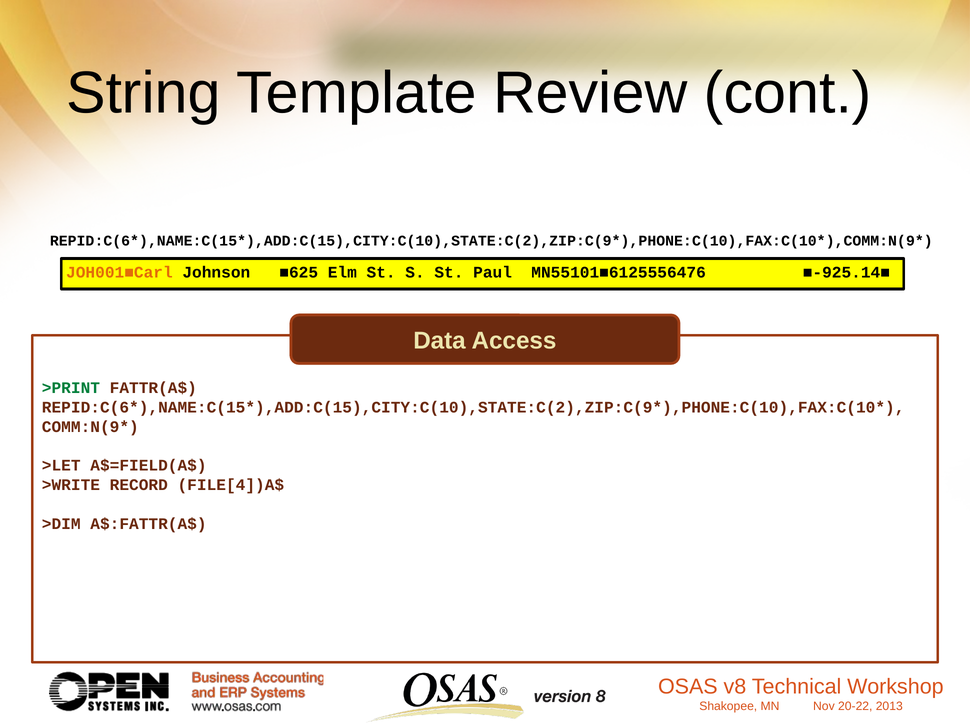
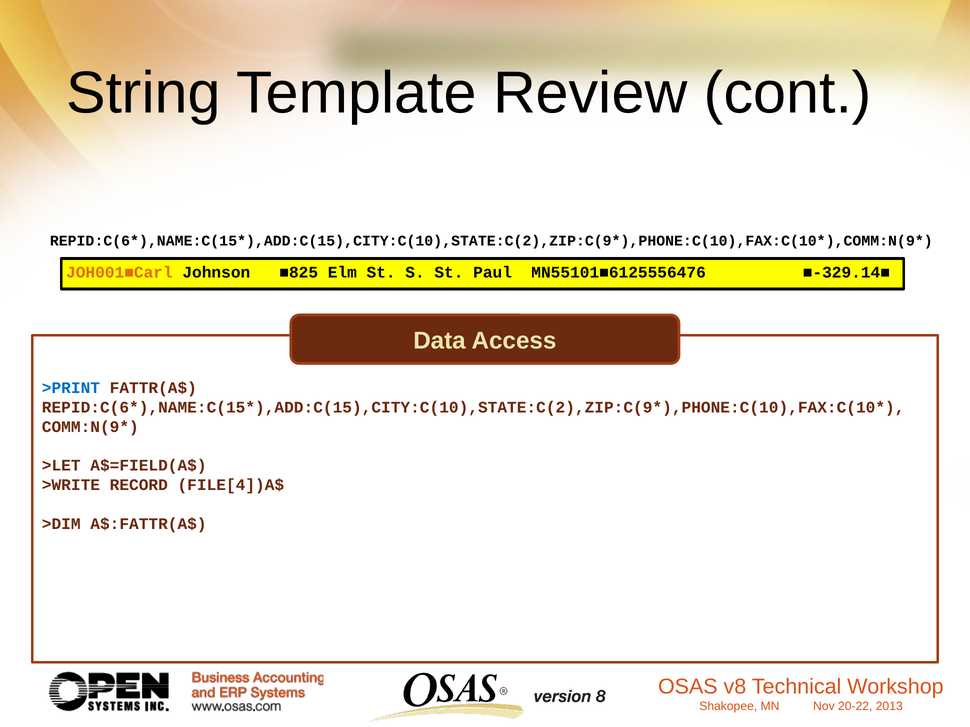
■625: ■625 -> ■825
■-925.14■: ■-925.14■ -> ■-329.14■
>PRINT colour: green -> blue
